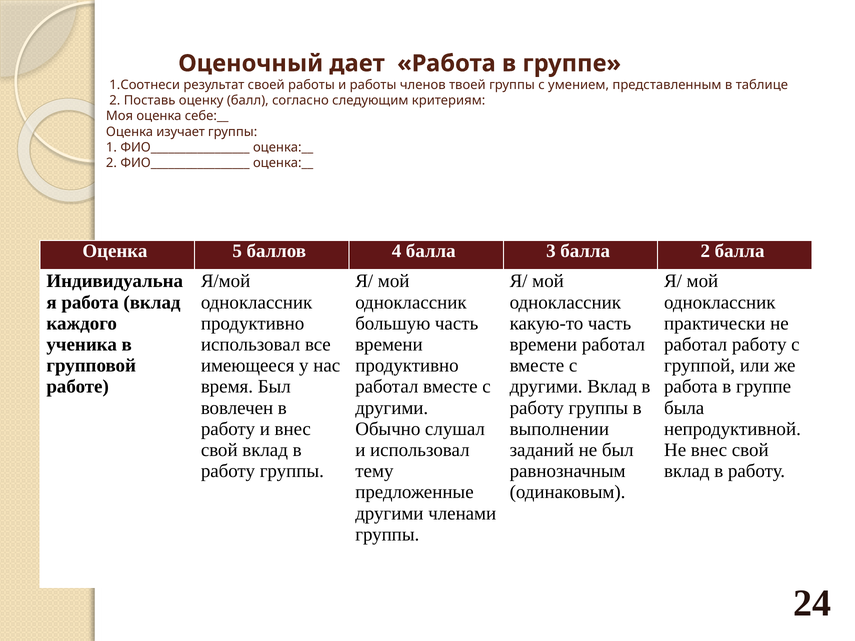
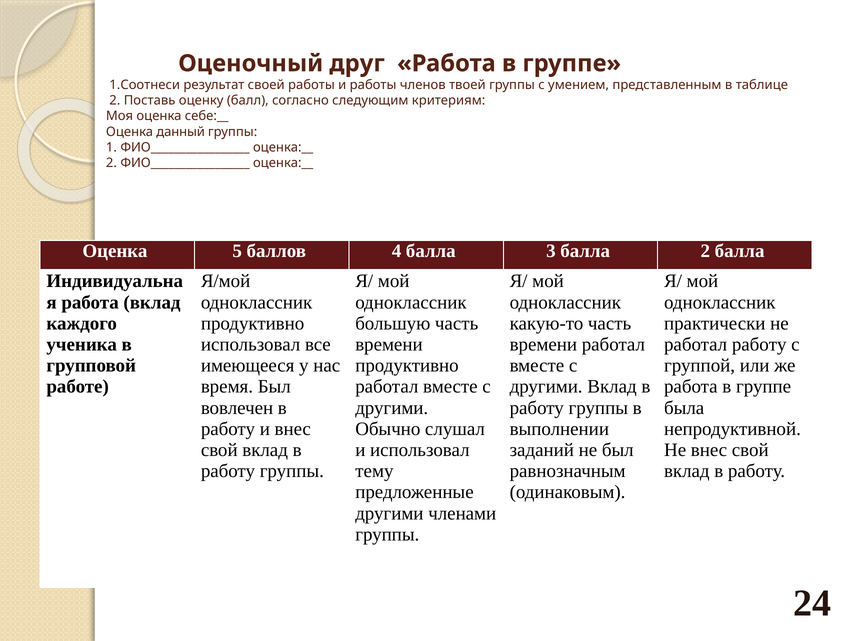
дает: дает -> друг
изучает: изучает -> данный
